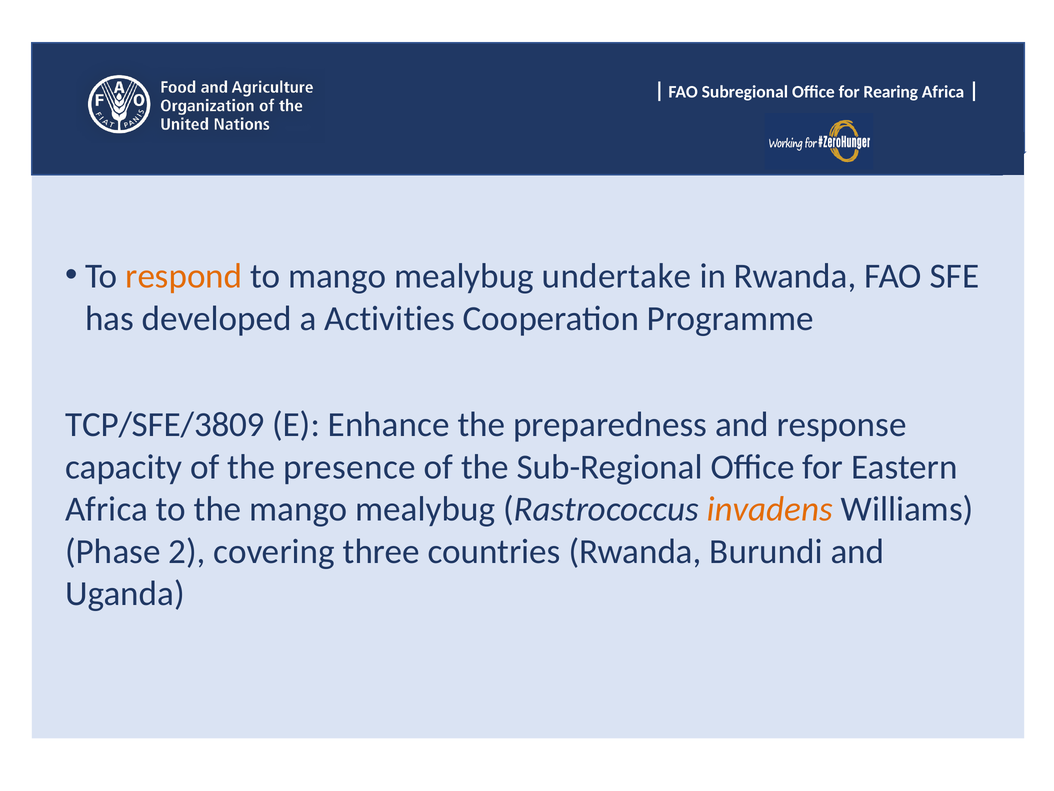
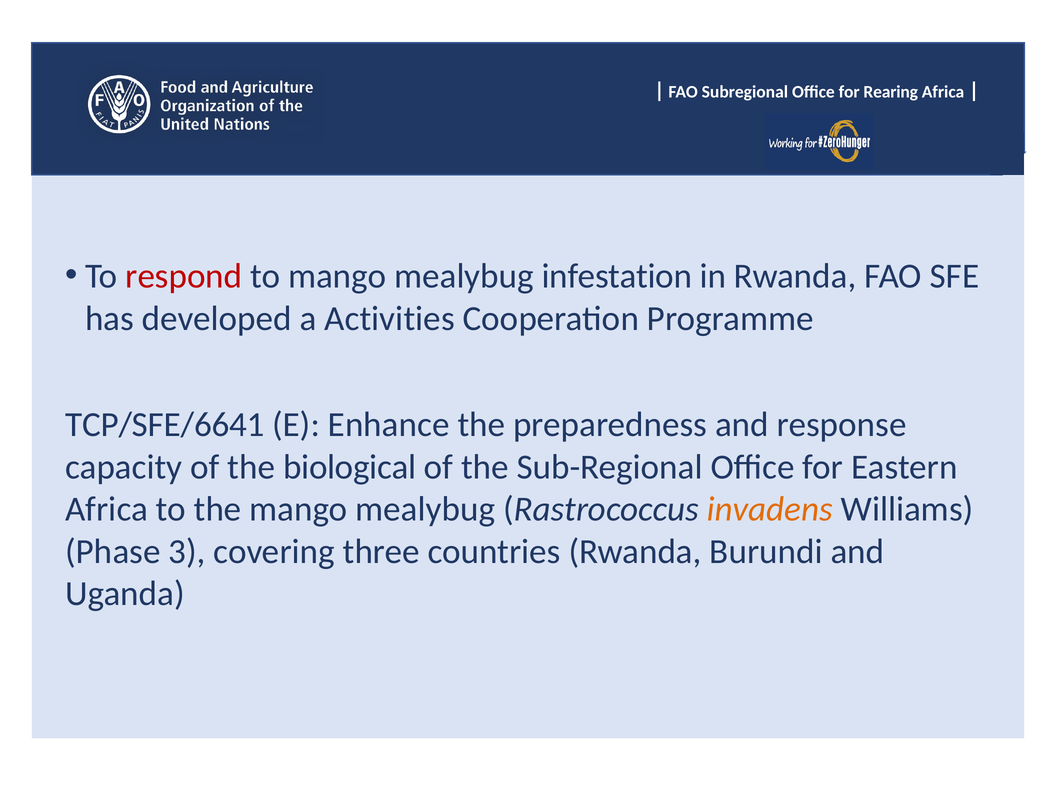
respond colour: orange -> red
undertake: undertake -> infestation
TCP/SFE/3809: TCP/SFE/3809 -> TCP/SFE/6641
presence: presence -> biological
2: 2 -> 3
